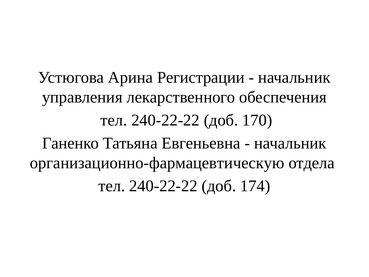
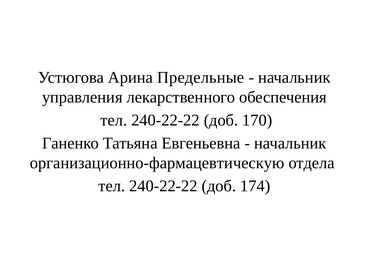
Регистрации: Регистрации -> Предельные
